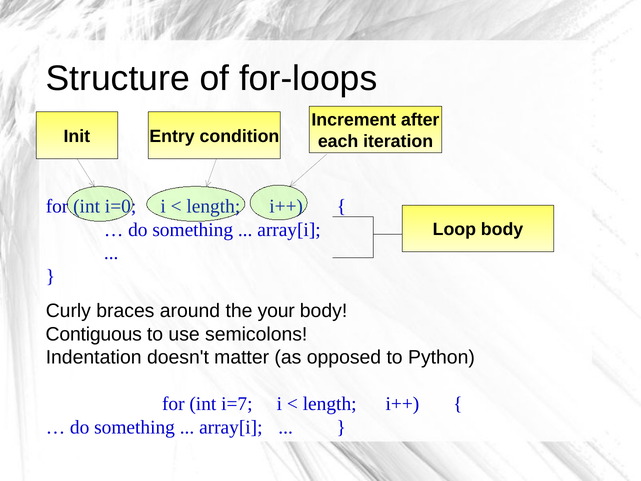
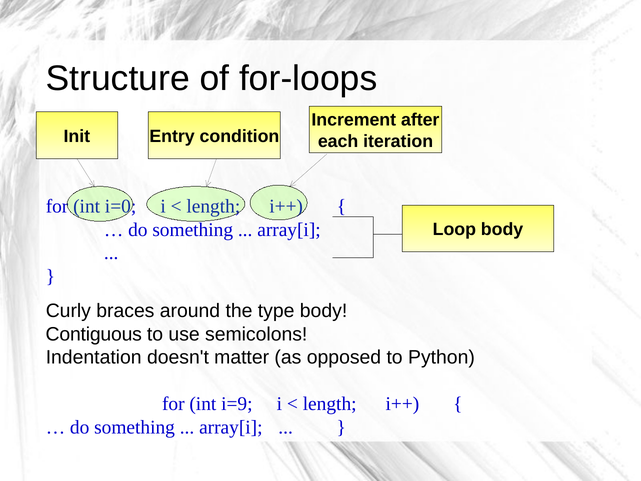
your: your -> type
i=7: i=7 -> i=9
